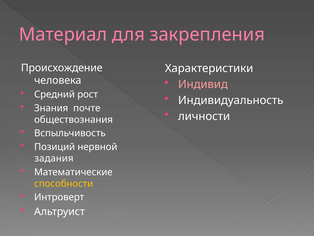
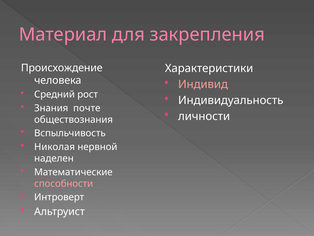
Позиций: Позиций -> Николая
задания: задания -> наделен
способности colour: yellow -> pink
